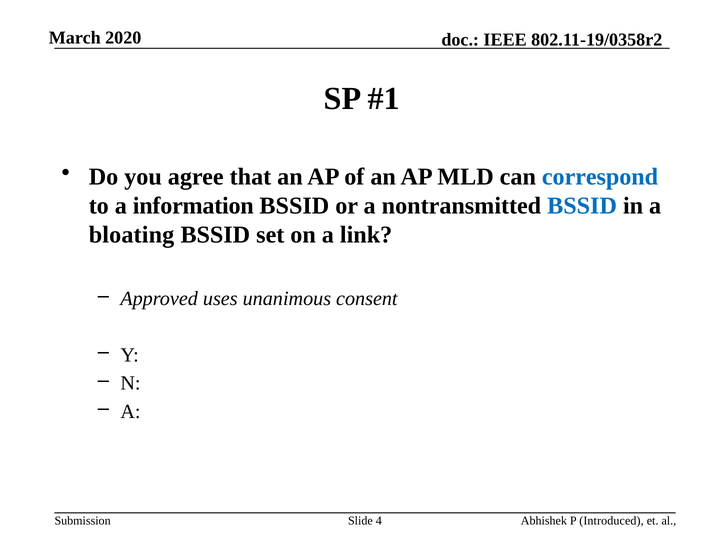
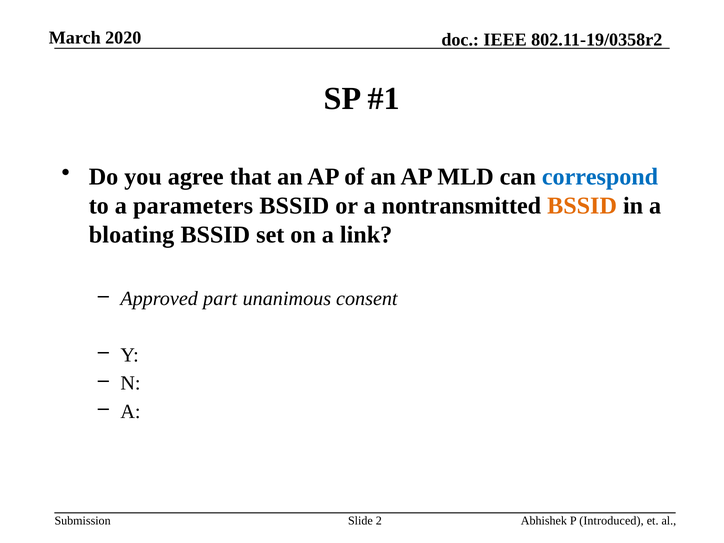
information: information -> parameters
BSSID at (582, 206) colour: blue -> orange
uses: uses -> part
4: 4 -> 2
